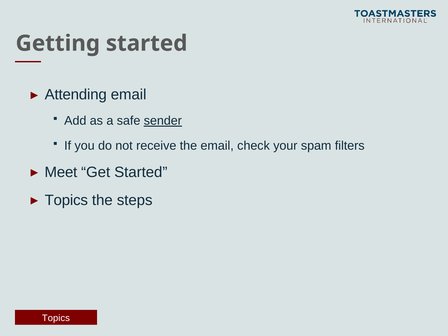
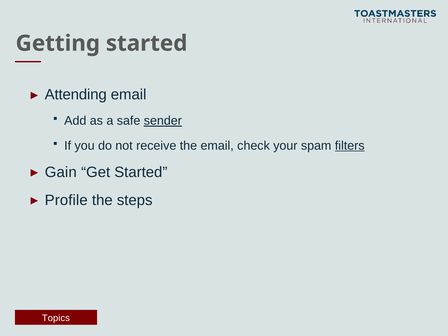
filters underline: none -> present
Meet: Meet -> Gain
Topics at (66, 200): Topics -> Profile
